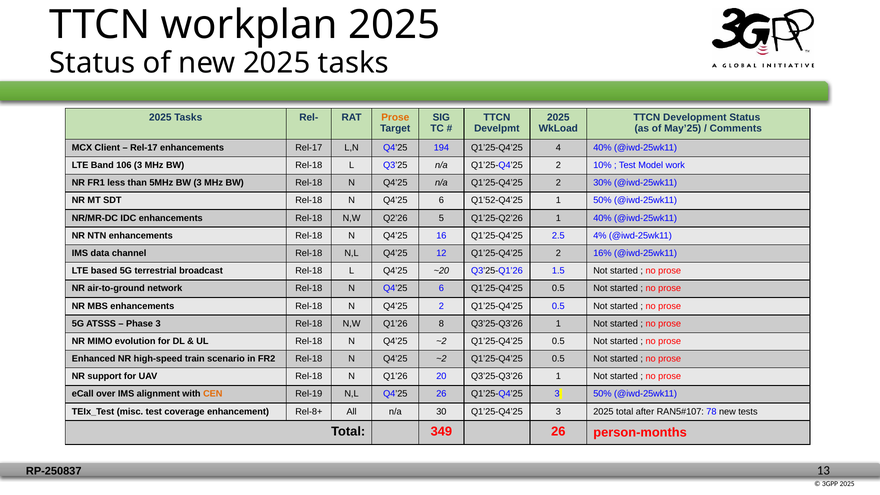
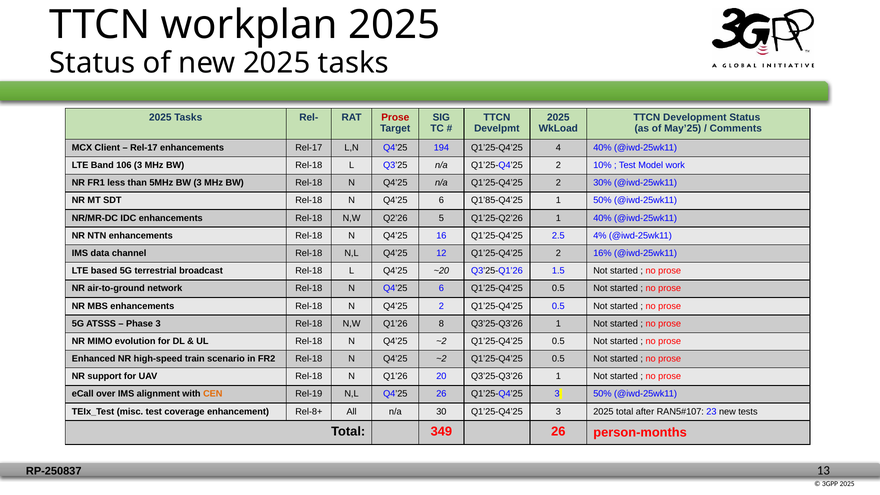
Prose at (395, 117) colour: orange -> red
Q1’52-Q4’25: Q1’52-Q4’25 -> Q1’85-Q4’25
78: 78 -> 23
